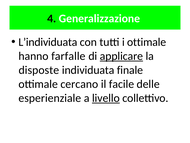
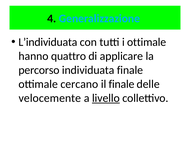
Generalizzazione colour: white -> light blue
farfalle: farfalle -> quattro
applicare underline: present -> none
disposte: disposte -> percorso
il facile: facile -> finale
esperienziale: esperienziale -> velocemente
